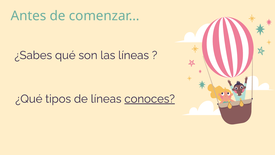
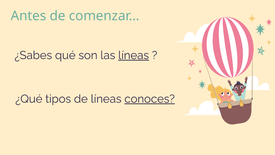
líneas at (134, 55) underline: none -> present
